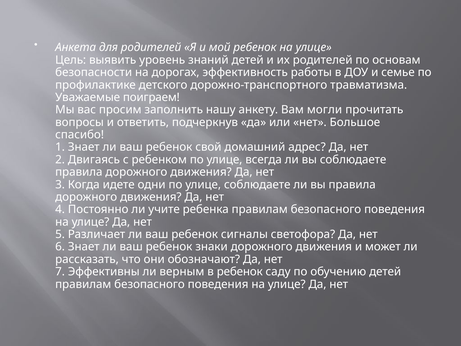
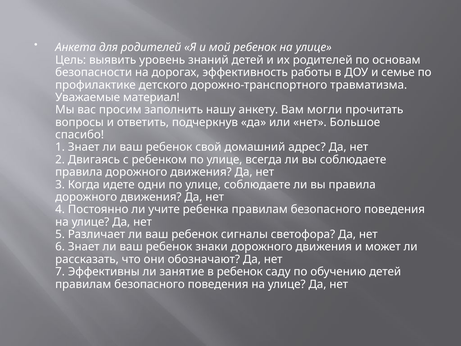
поиграем: поиграем -> материал
верным: верным -> занятие
